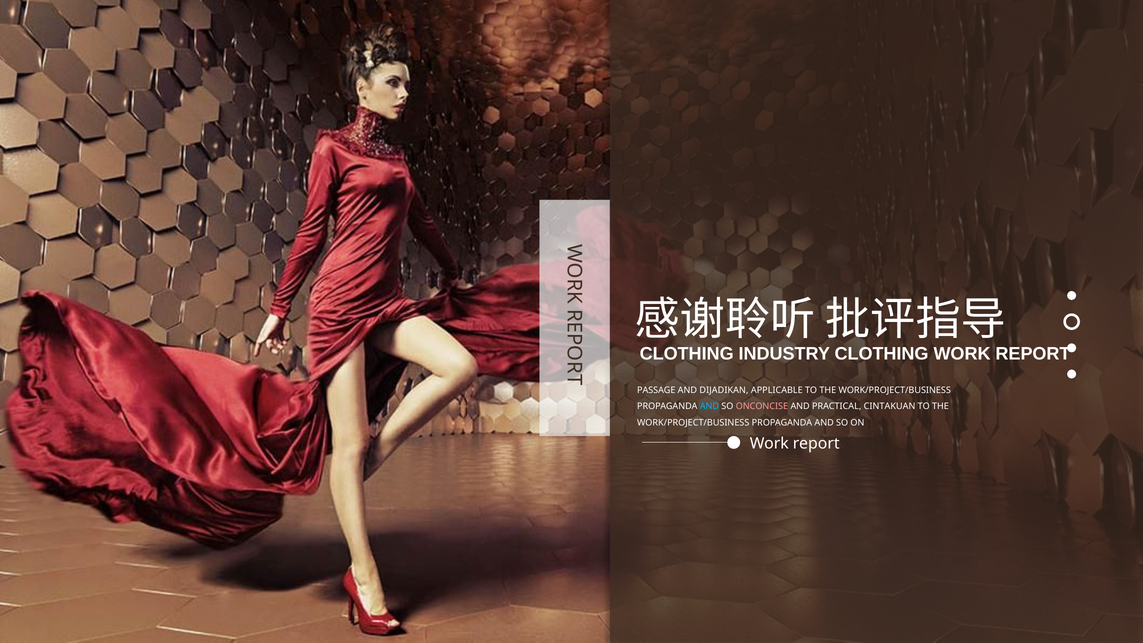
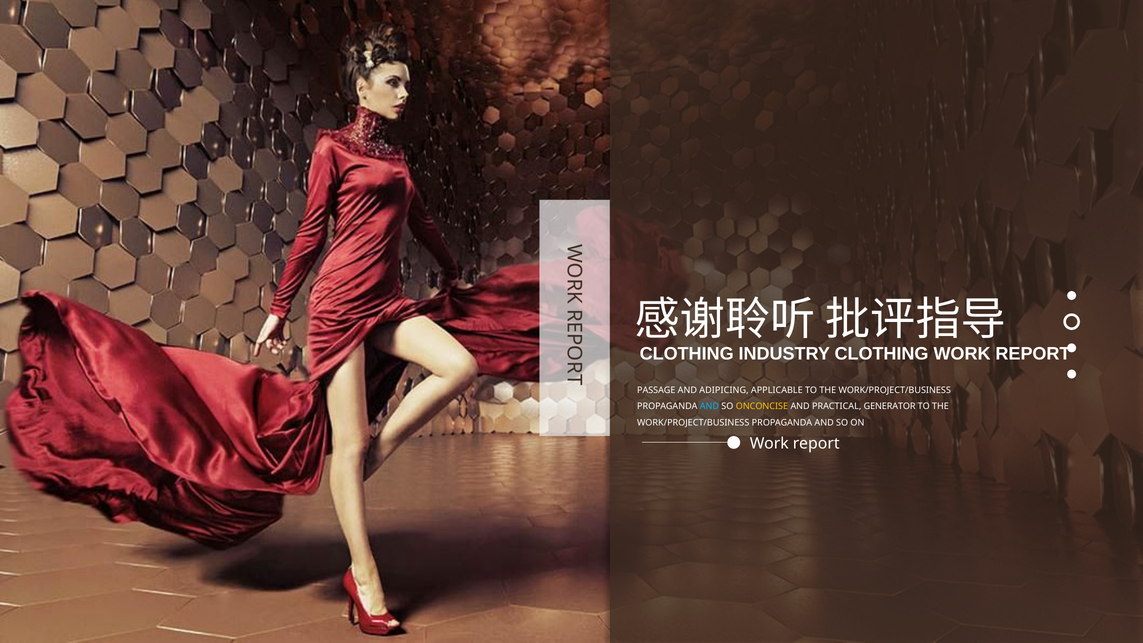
DIJADIKAN: DIJADIKAN -> ADIPICING
ONCONCISE colour: pink -> yellow
CINTAKUAN: CINTAKUAN -> GENERATOR
